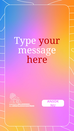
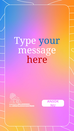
your colour: red -> blue
